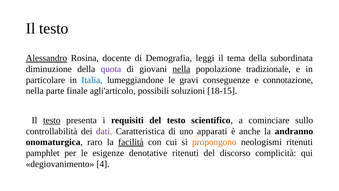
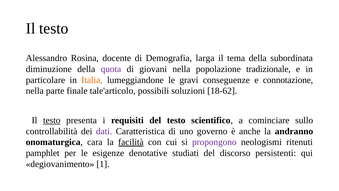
Alessandro underline: present -> none
leggi: leggi -> larga
nella at (181, 69) underline: present -> none
Italia colour: blue -> orange
agli'articolo: agli'articolo -> tale'articolo
18-15: 18-15 -> 18-62
apparati: apparati -> governo
raro: raro -> cara
propongono colour: orange -> purple
denotative ritenuti: ritenuti -> studiati
complicità: complicità -> persistenti
4: 4 -> 1
